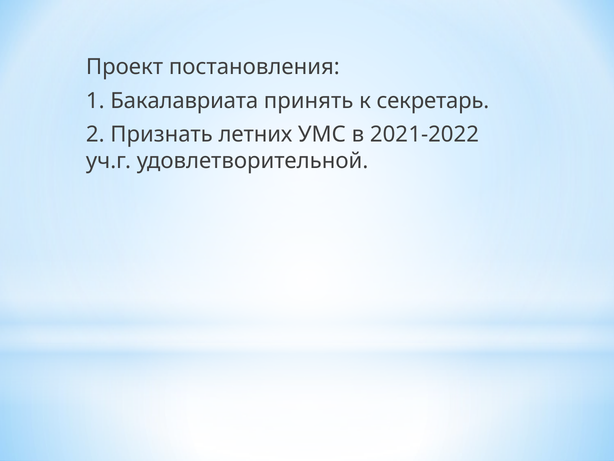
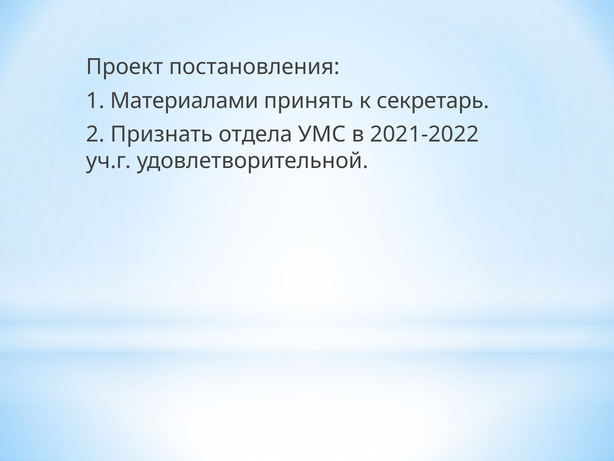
Бакалавриата: Бакалавриата -> Материалами
летних: летних -> отдела
